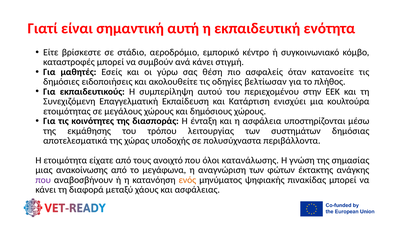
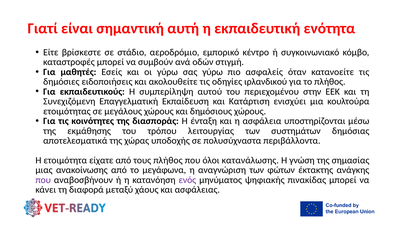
ανά κάνει: κάνει -> οδών
σας θέση: θέση -> γύρω
βελτίωσαν: βελτίωσαν -> ιρλανδικού
τους ανοιχτό: ανοιχτό -> πλήθος
ενός colour: orange -> purple
